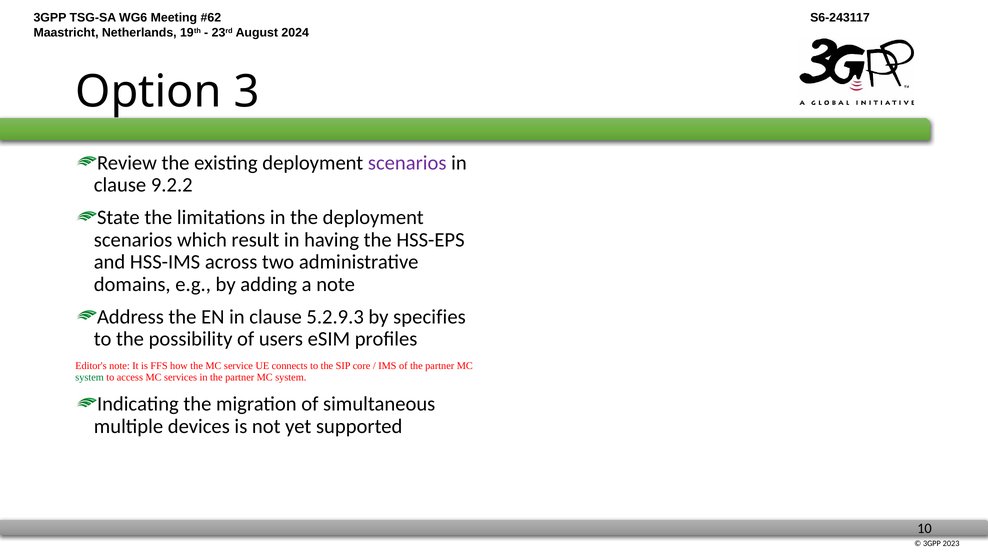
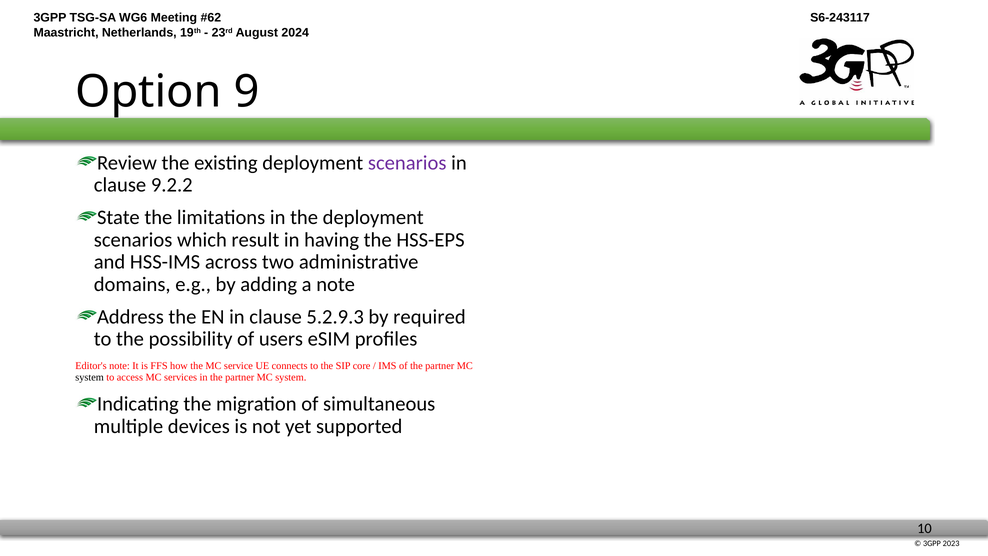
3: 3 -> 9
specifies: specifies -> required
system at (90, 377) colour: green -> black
